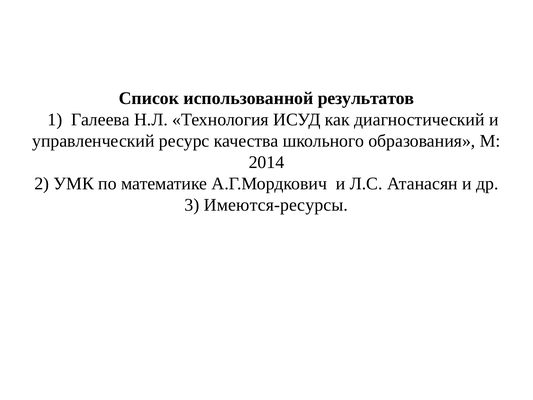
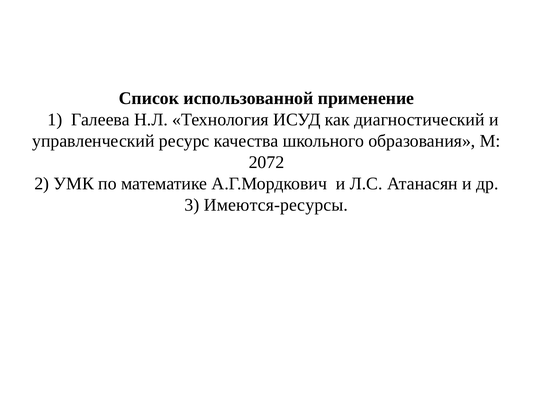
результатов: результатов -> применение
2014: 2014 -> 2072
